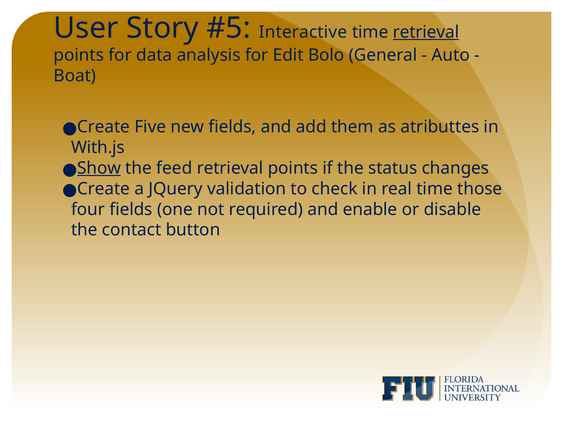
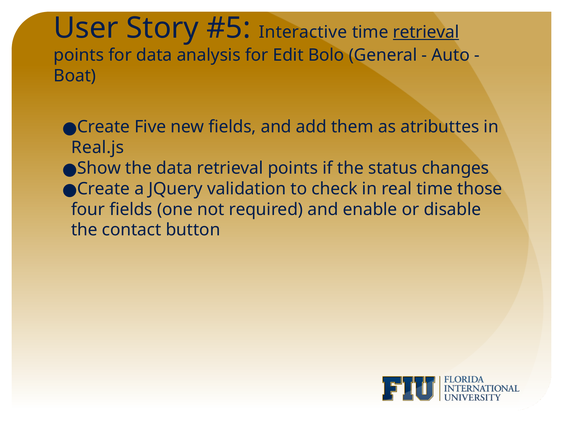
With.js: With.js -> Real.js
Show underline: present -> none
the feed: feed -> data
